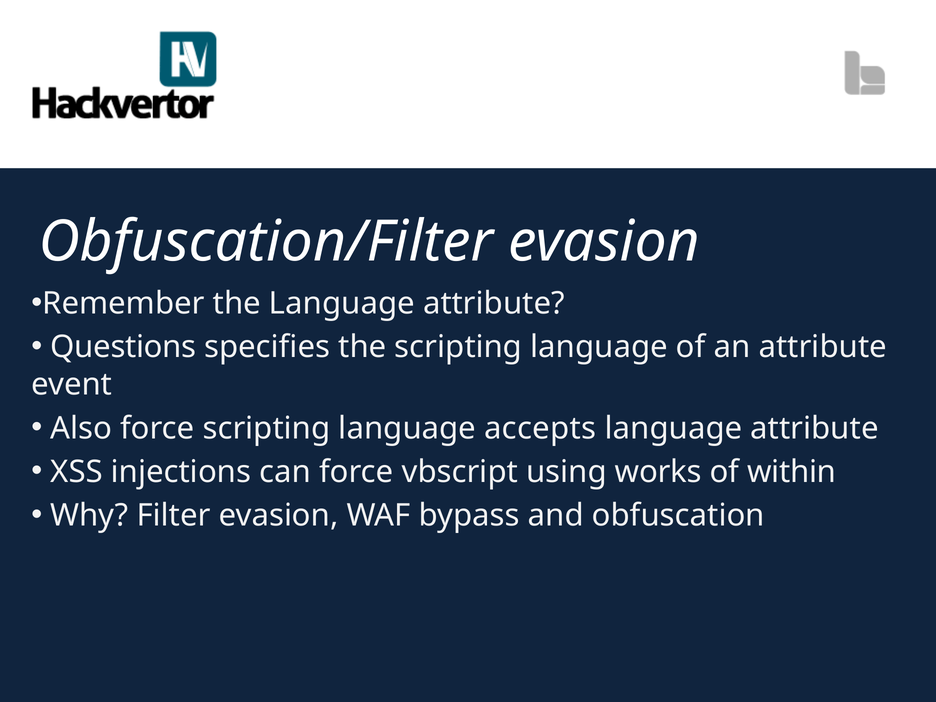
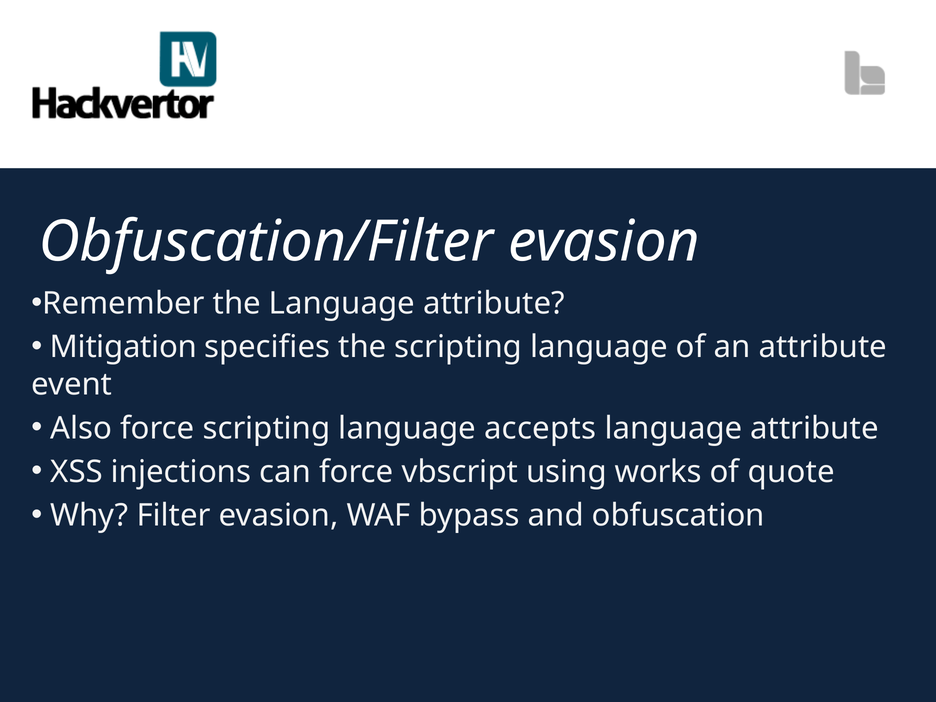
Questions: Questions -> Mitigation
within: within -> quote
